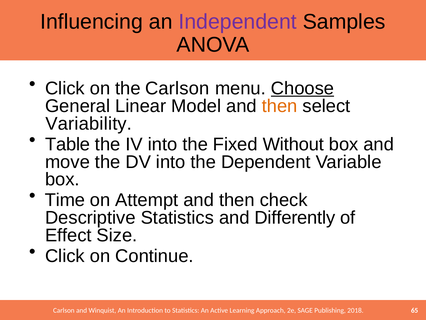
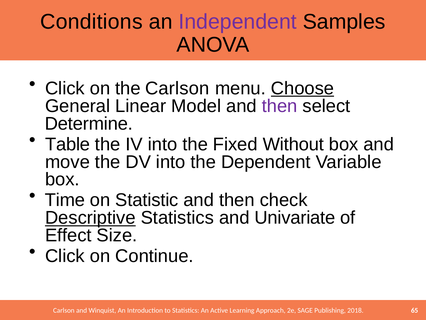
Influencing: Influencing -> Conditions
then at (280, 106) colour: orange -> purple
Variability: Variability -> Determine
Attempt: Attempt -> Statistic
Descriptive underline: none -> present
Differently: Differently -> Univariate
